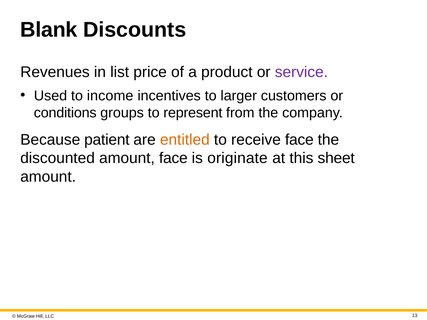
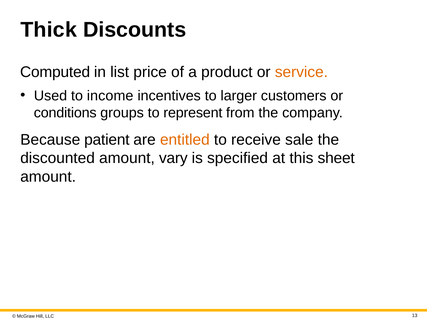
Blank: Blank -> Thick
Revenues: Revenues -> Computed
service colour: purple -> orange
receive face: face -> sale
amount face: face -> vary
originate: originate -> specified
